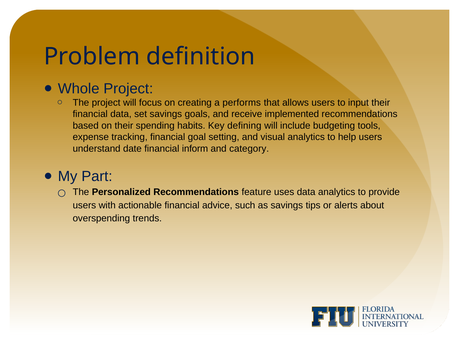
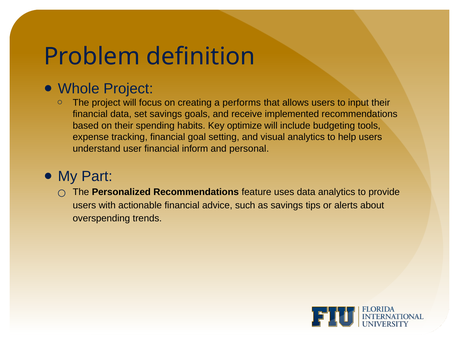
defining: defining -> optimize
date: date -> user
category: category -> personal
